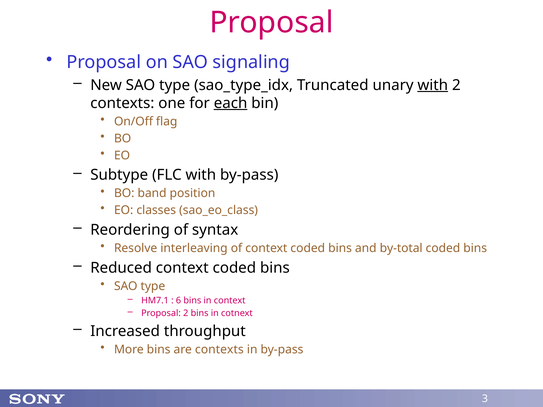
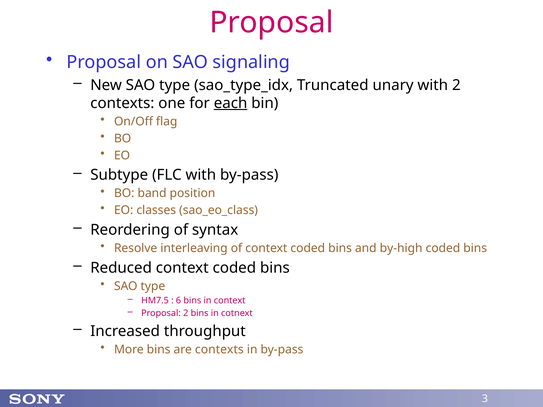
with at (433, 85) underline: present -> none
by-total: by-total -> by-high
HM7.1: HM7.1 -> HM7.5
